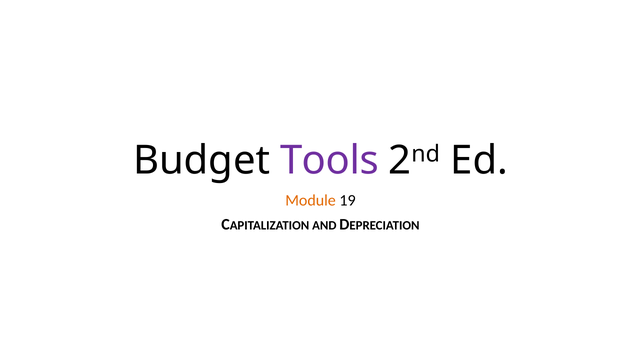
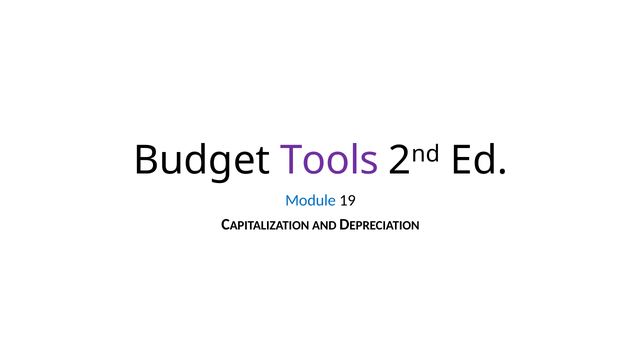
Module colour: orange -> blue
